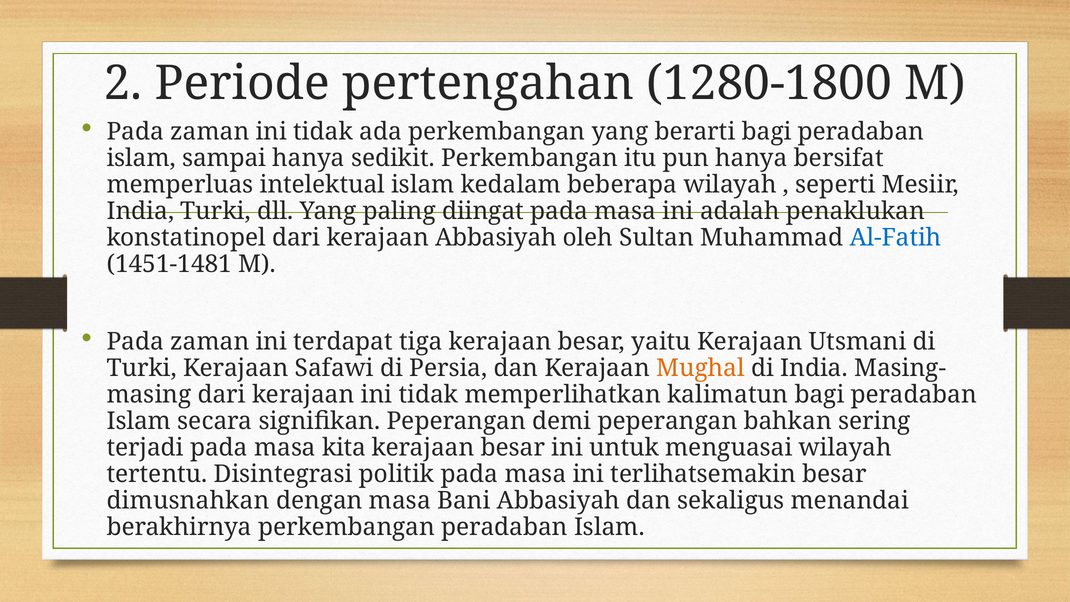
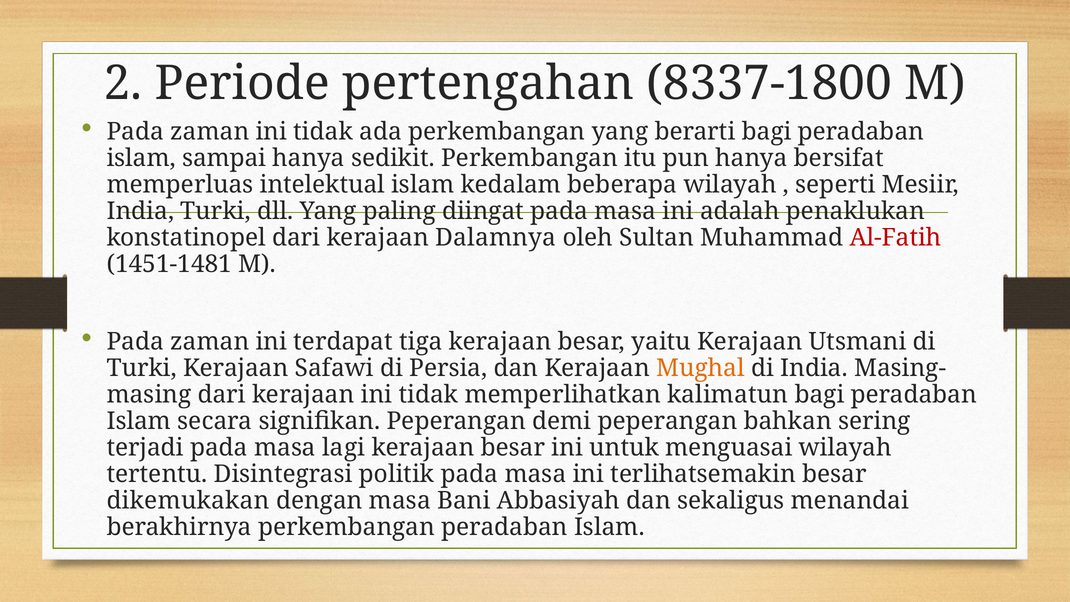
1280-1800: 1280-1800 -> 8337-1800
kerajaan Abbasiyah: Abbasiyah -> Dalamnya
Al-Fatih colour: blue -> red
kita: kita -> lagi
dimusnahkan: dimusnahkan -> dikemukakan
